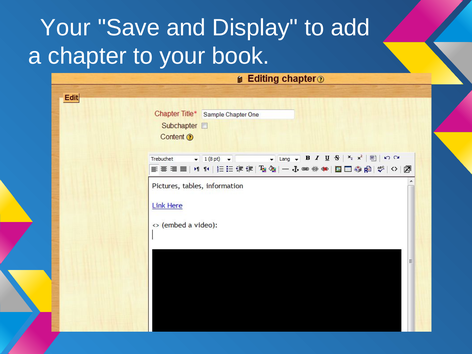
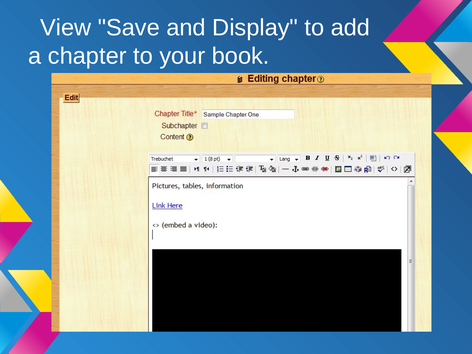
Your at (66, 28): Your -> View
